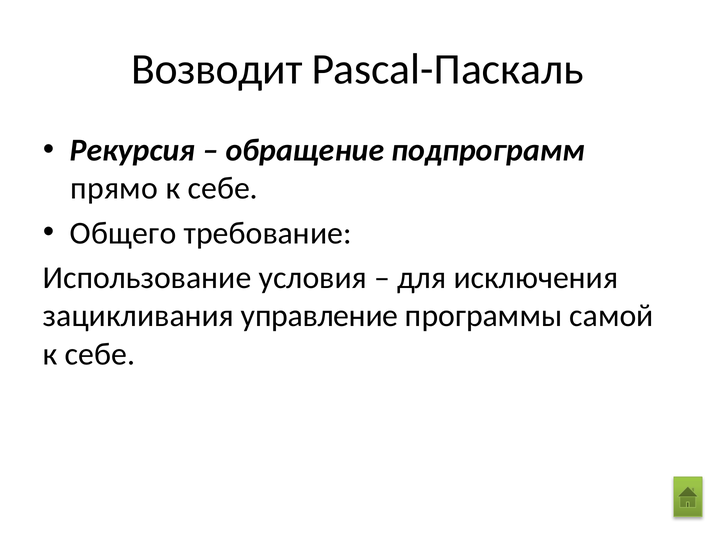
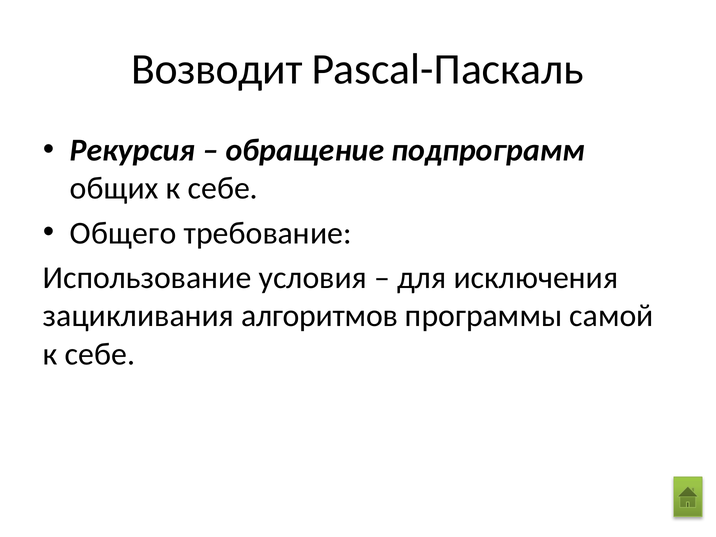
прямо: прямо -> общих
управление: управление -> алгоритмов
